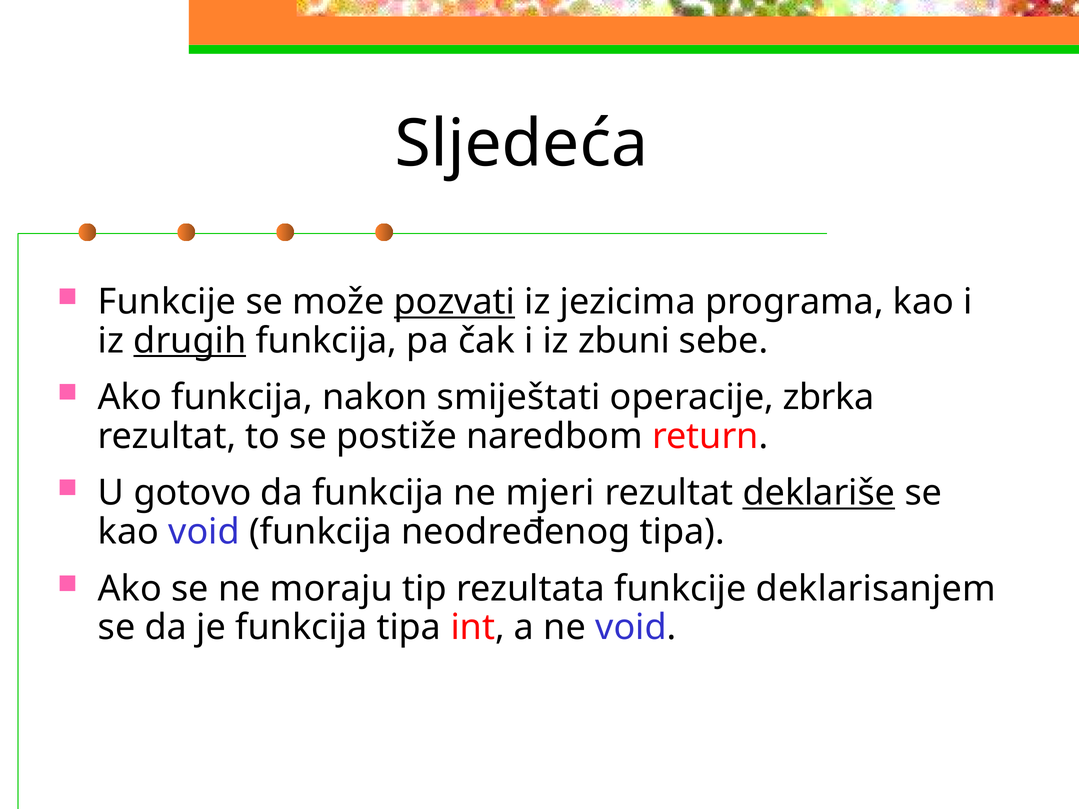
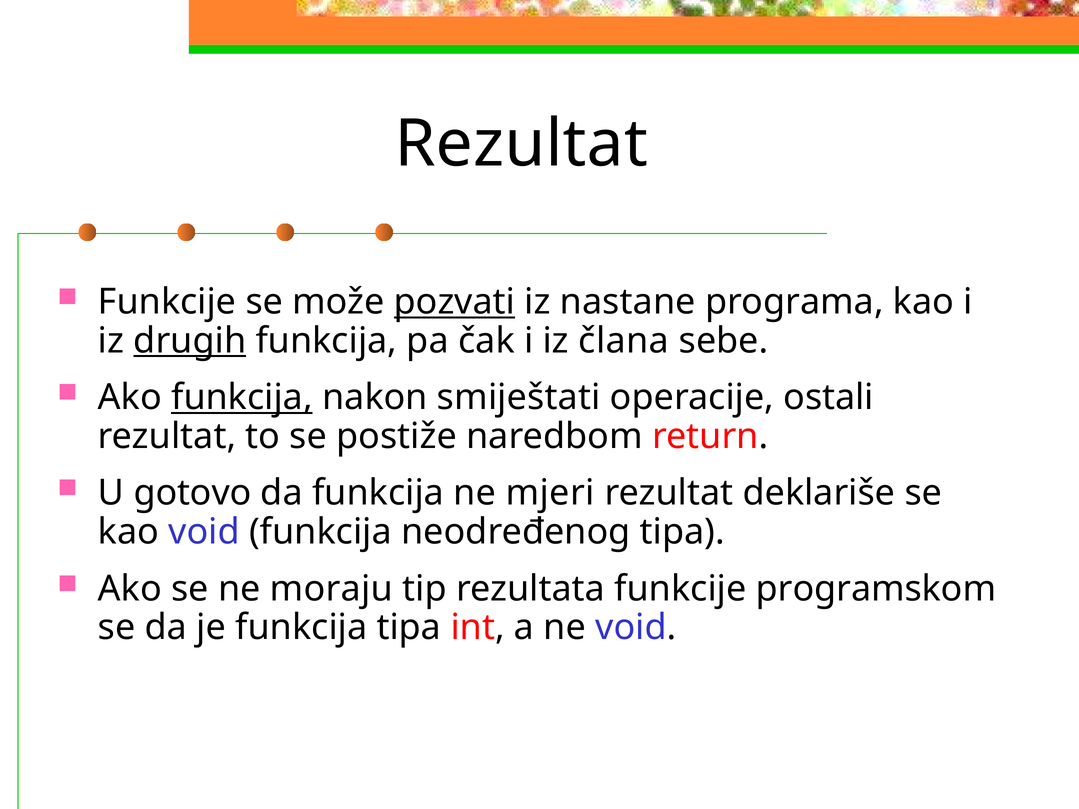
Sljedeća at (521, 144): Sljedeća -> Rezultat
jezicima: jezicima -> nastane
zbuni: zbuni -> člana
funkcija at (242, 398) underline: none -> present
zbrka: zbrka -> ostali
deklariše underline: present -> none
deklarisanjem: deklarisanjem -> programskom
